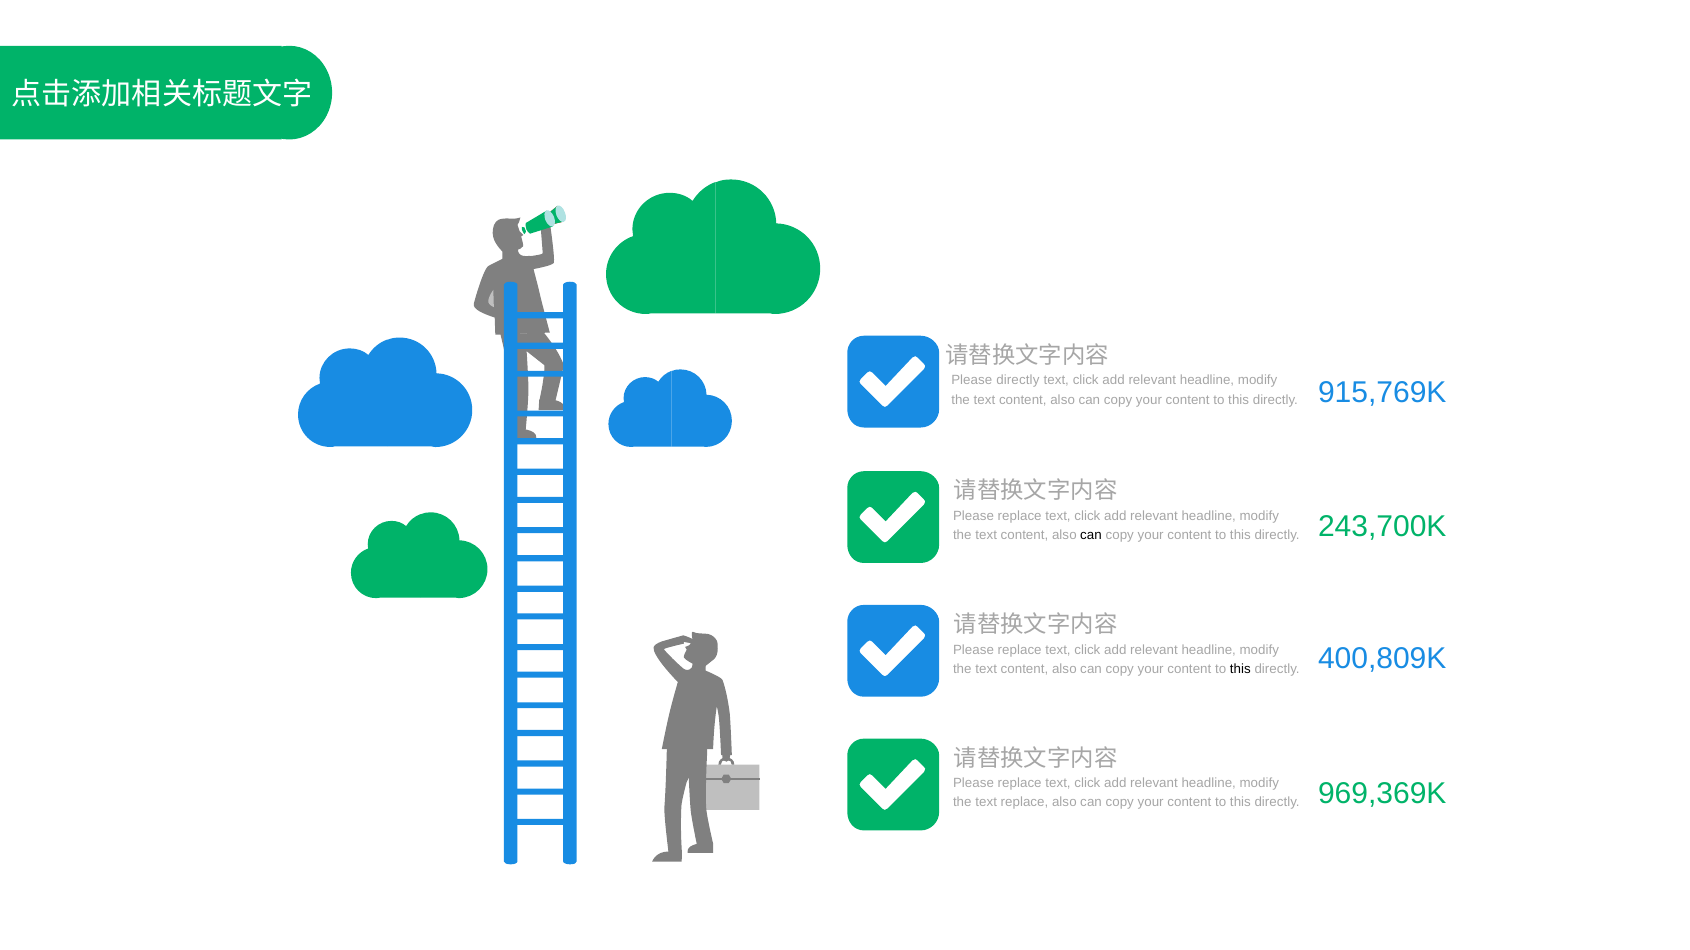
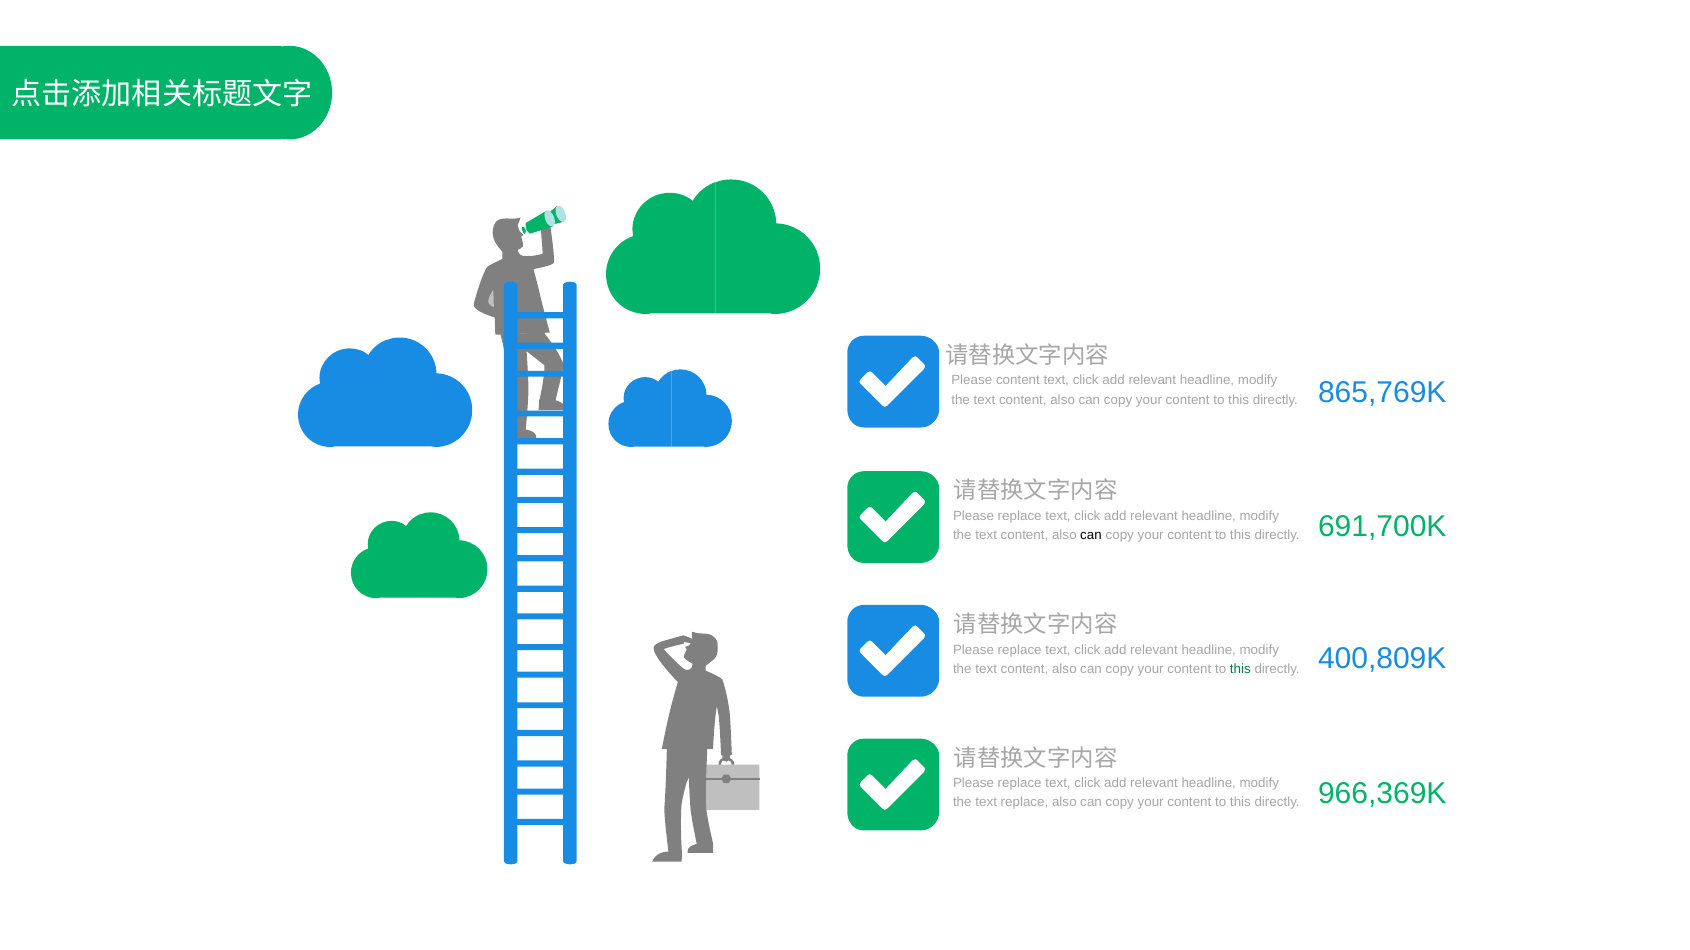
Please directly: directly -> content
915,769K: 915,769K -> 865,769K
243,700K: 243,700K -> 691,700K
this at (1240, 669) colour: black -> green
969,369K: 969,369K -> 966,369K
